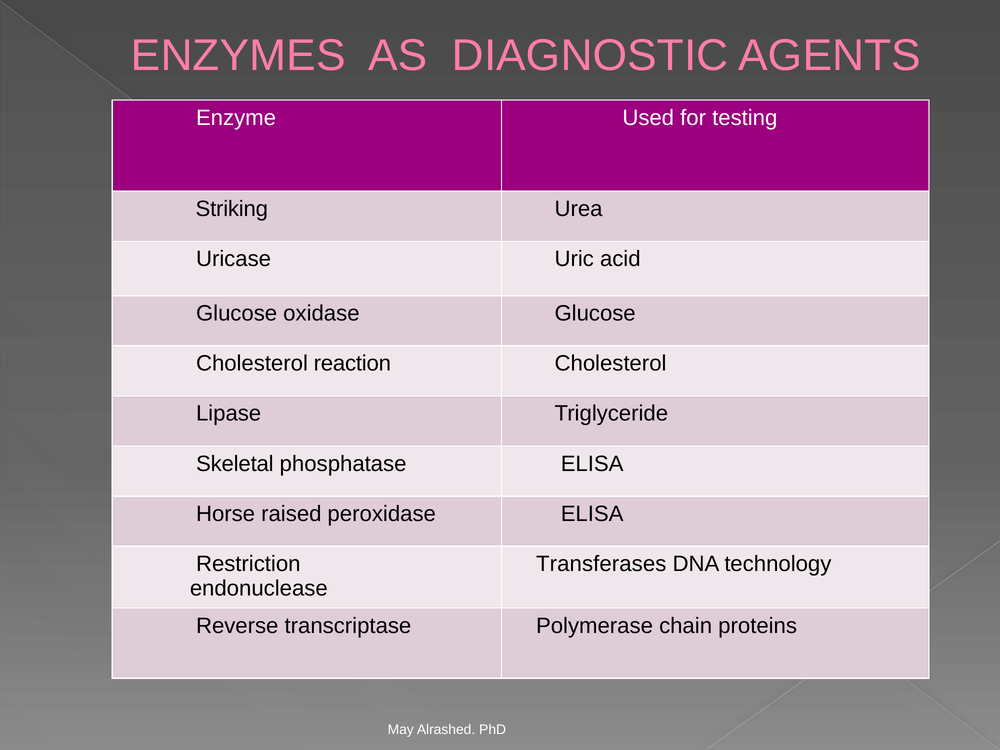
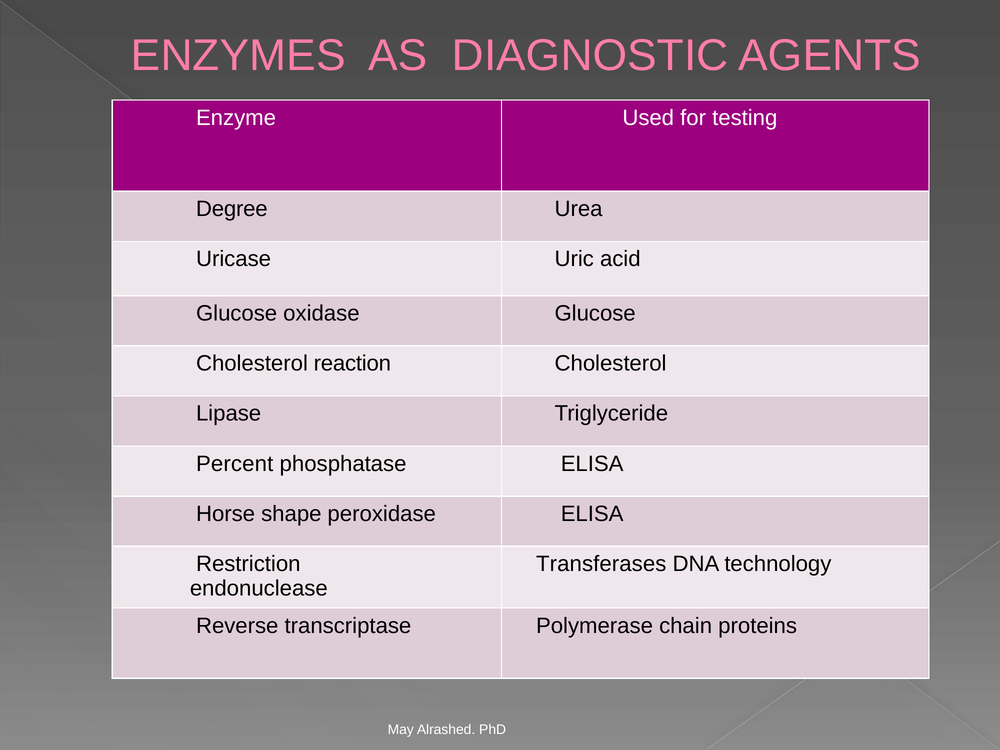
Striking: Striking -> Degree
Skeletal: Skeletal -> Percent
raised: raised -> shape
